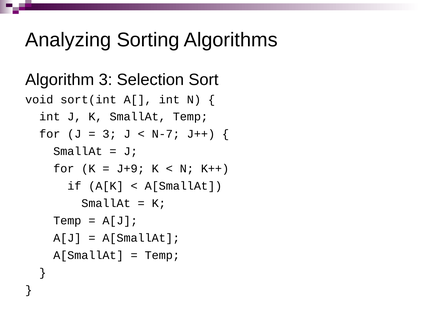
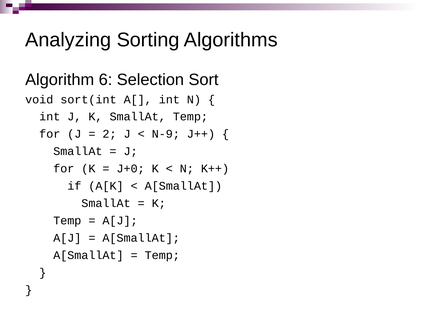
Algorithm 3: 3 -> 6
3 at (110, 134): 3 -> 2
N-7: N-7 -> N-9
J+9: J+9 -> J+0
